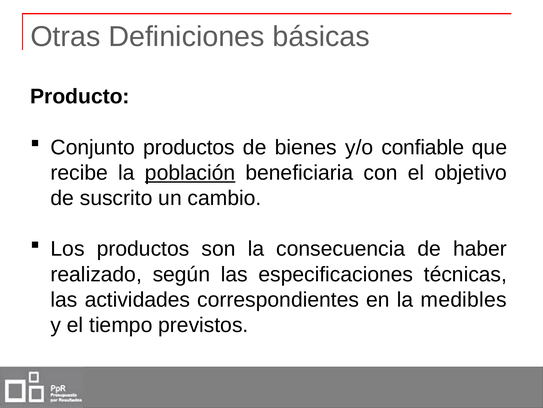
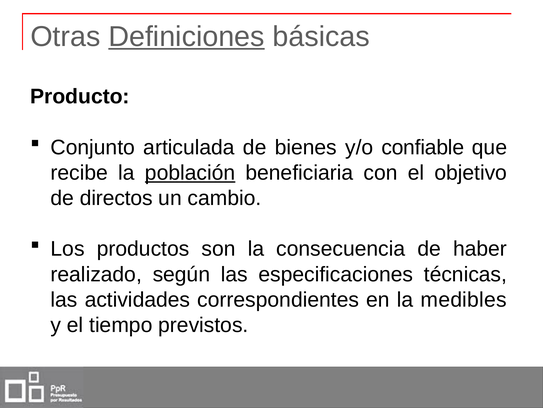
Definiciones underline: none -> present
Conjunto productos: productos -> articulada
suscrito: suscrito -> directos
